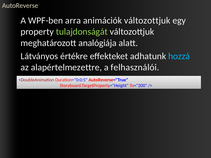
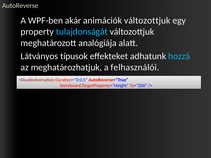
arra: arra -> akár
tulajdonságát colour: light green -> light blue
értékre: értékre -> típusok
alapértelmezettre: alapértelmezettre -> meghatározhatjuk
